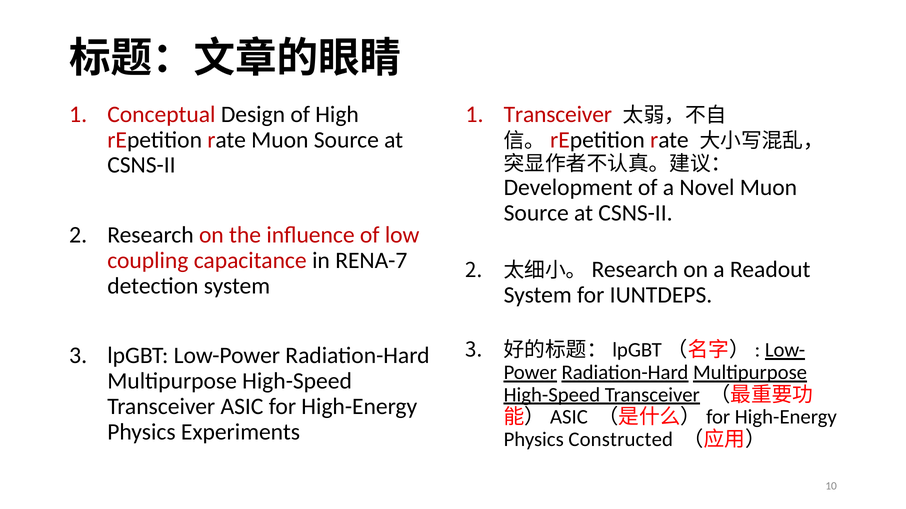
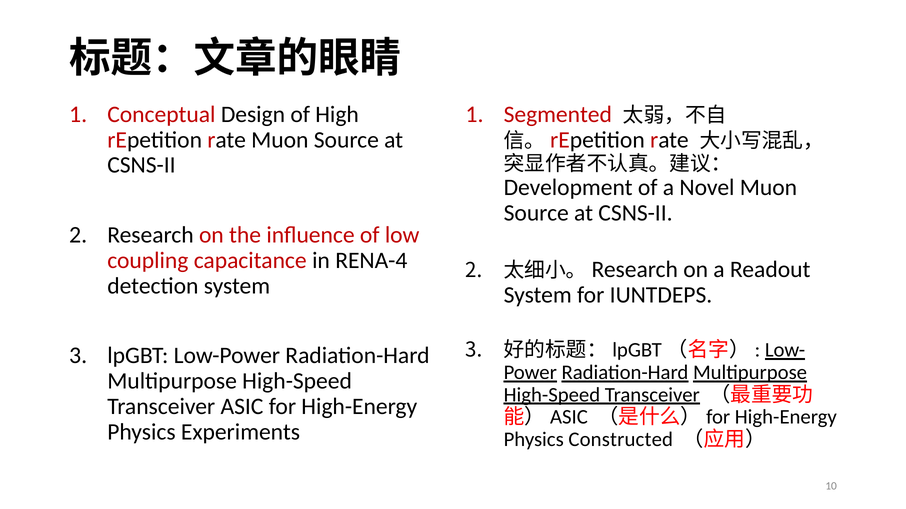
Transceiver at (558, 114): Transceiver -> Segmented
RENA-7: RENA-7 -> RENA-4
